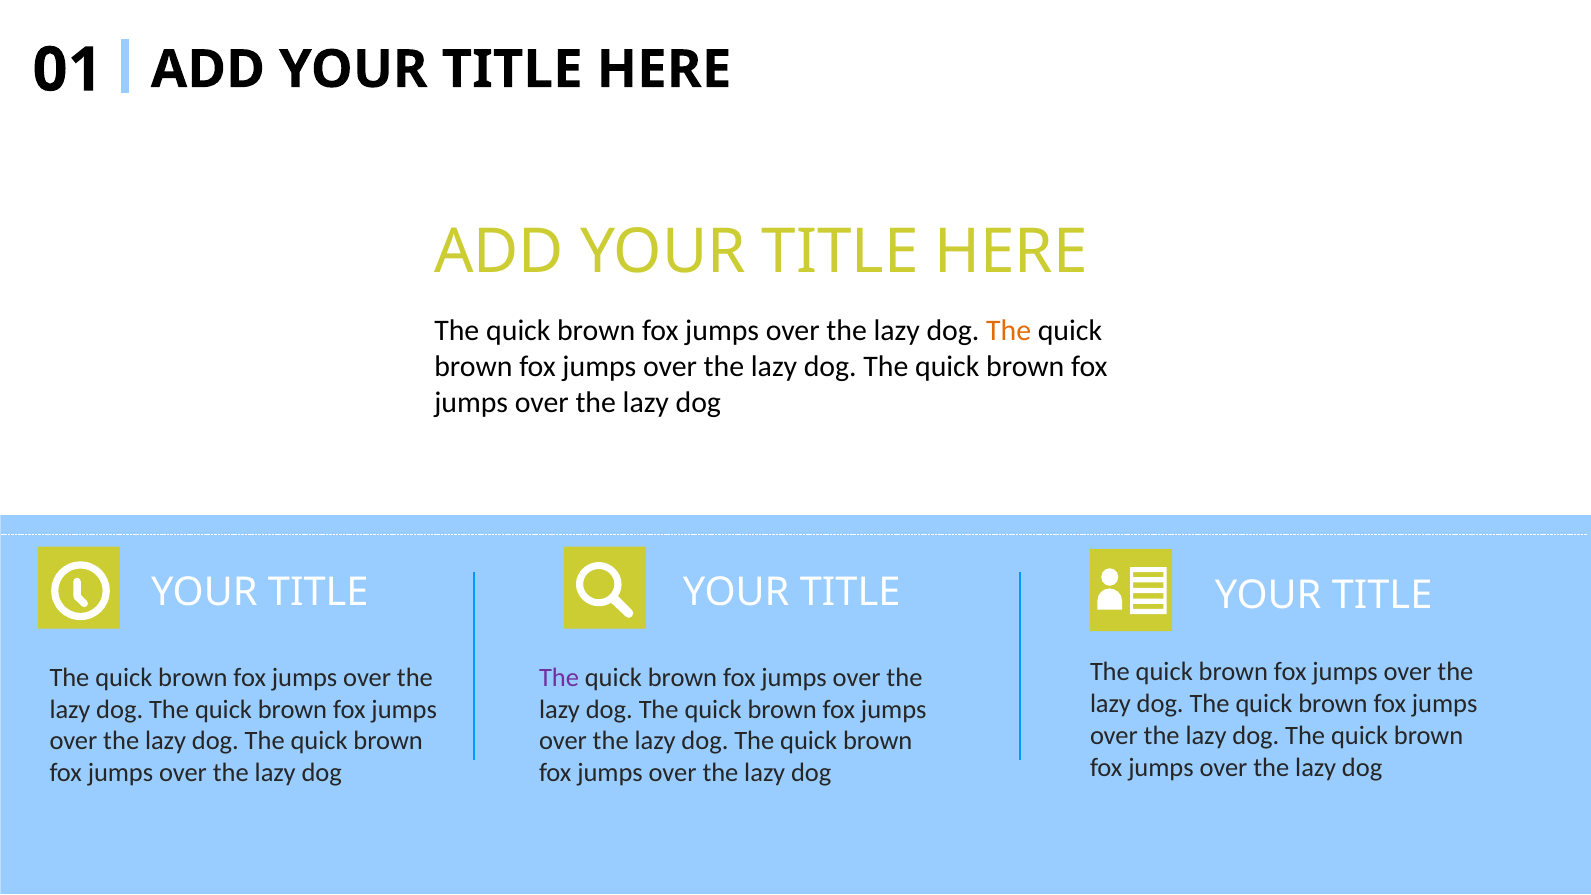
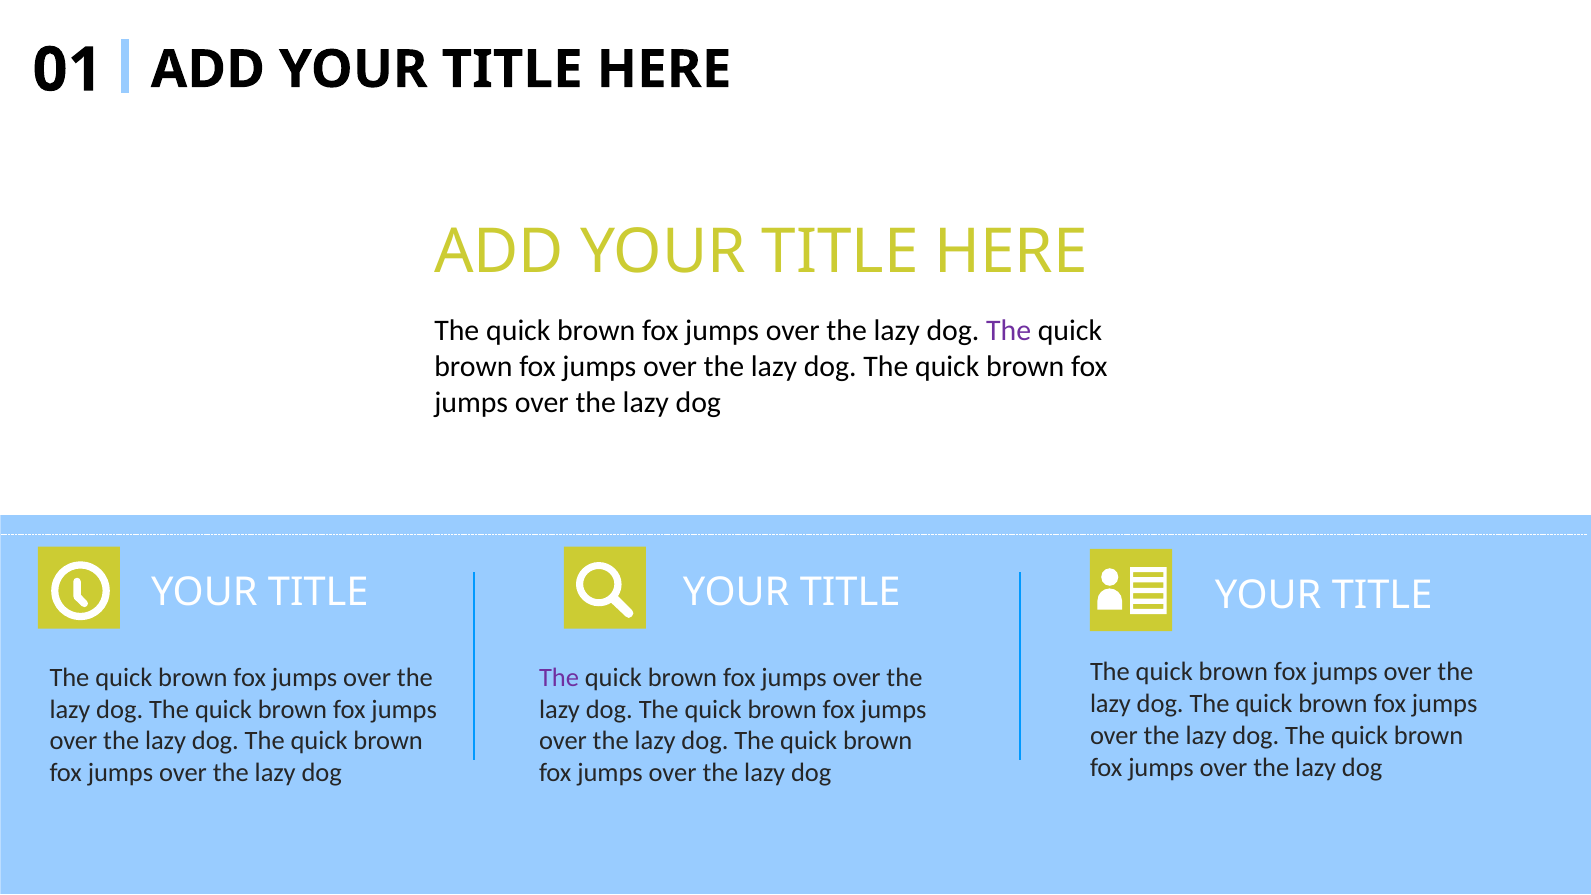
The at (1009, 331) colour: orange -> purple
